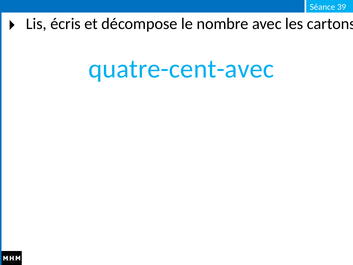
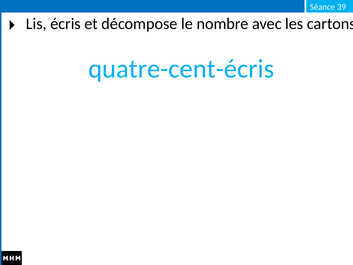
quatre-cent-avec: quatre-cent-avec -> quatre-cent-écris
